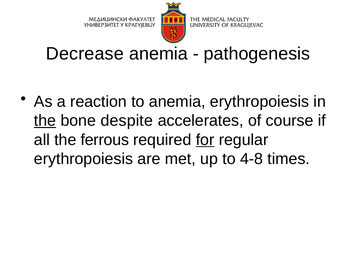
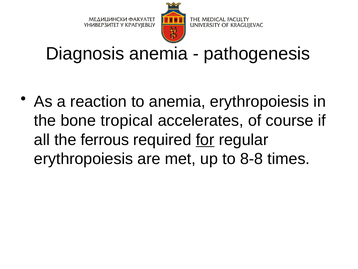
Decrease: Decrease -> Diagnosis
the at (45, 120) underline: present -> none
despite: despite -> tropical
4-8: 4-8 -> 8-8
